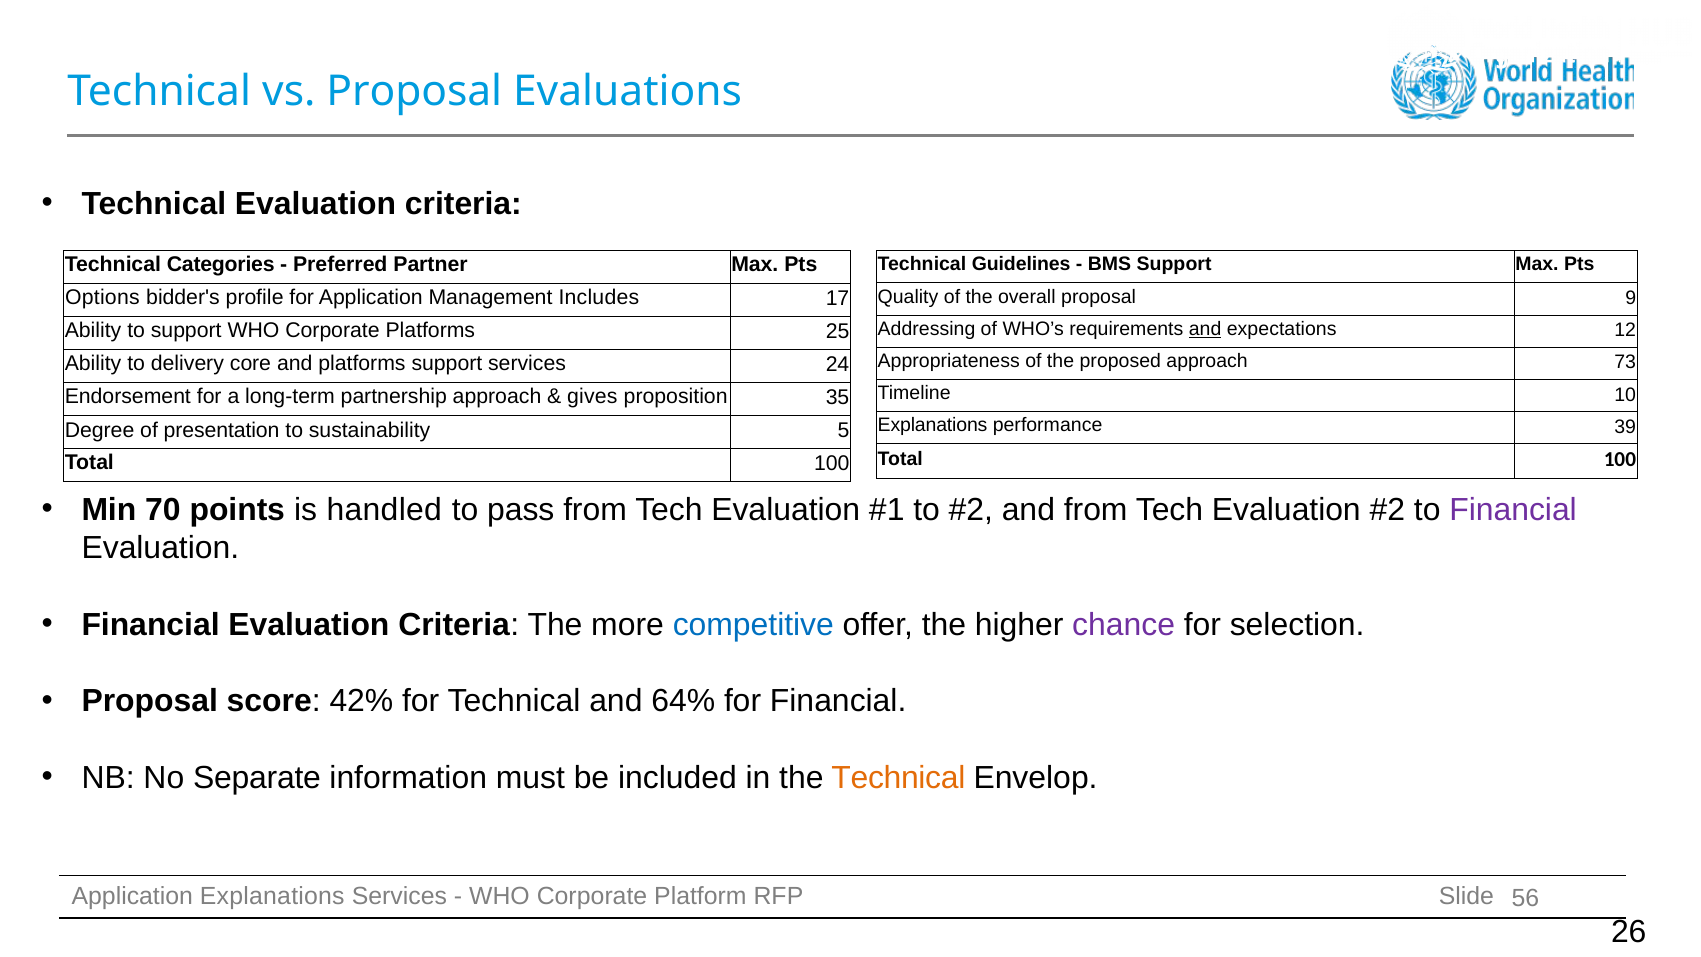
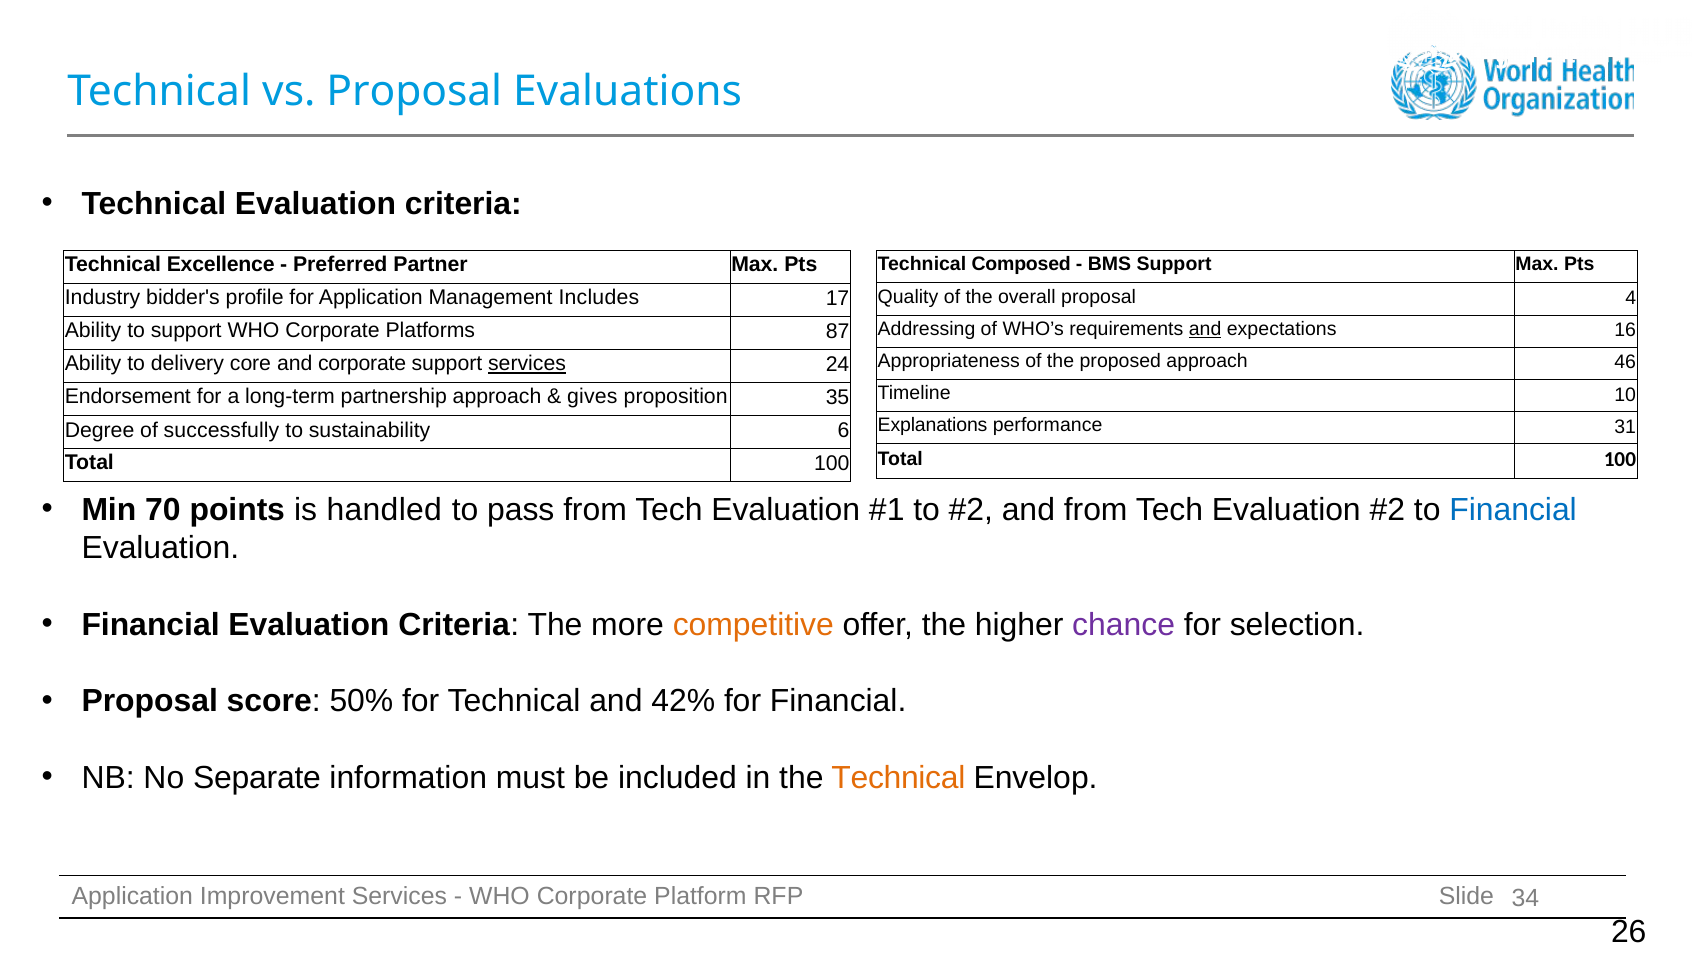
Categories: Categories -> Excellence
Guidelines: Guidelines -> Composed
9: 9 -> 4
Options: Options -> Industry
12: 12 -> 16
25: 25 -> 87
73: 73 -> 46
and platforms: platforms -> corporate
services at (527, 364) underline: none -> present
39: 39 -> 31
presentation: presentation -> successfully
5: 5 -> 6
Financial at (1513, 510) colour: purple -> blue
competitive colour: blue -> orange
42%: 42% -> 50%
64%: 64% -> 42%
Application Explanations: Explanations -> Improvement
56: 56 -> 34
